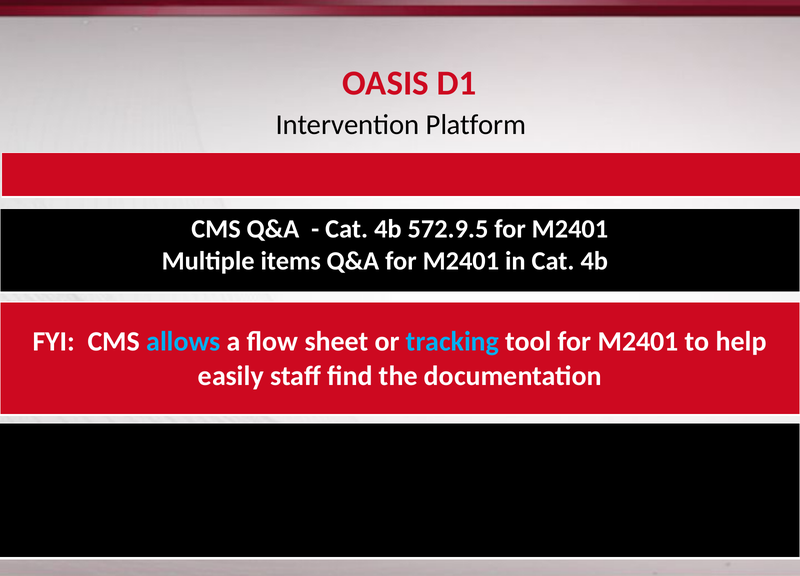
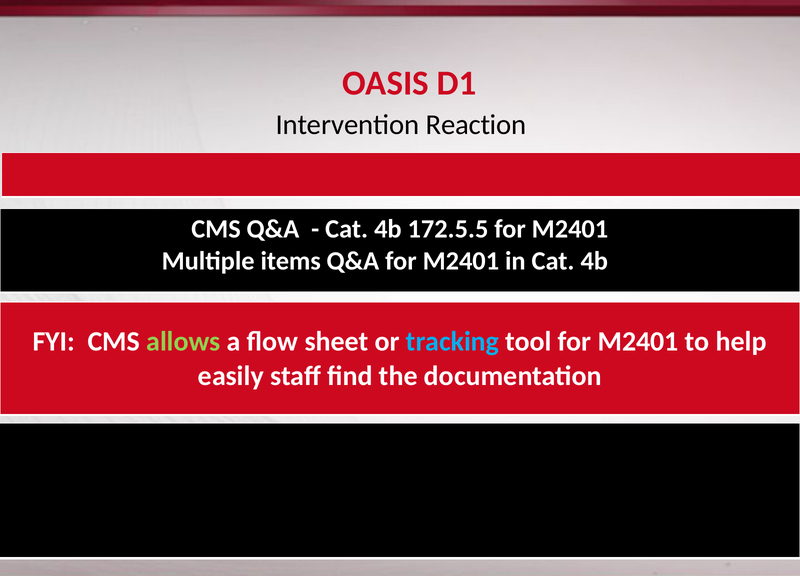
Platform: Platform -> Reaction
572.9.5: 572.9.5 -> 172.5.5
allows colour: light blue -> light green
